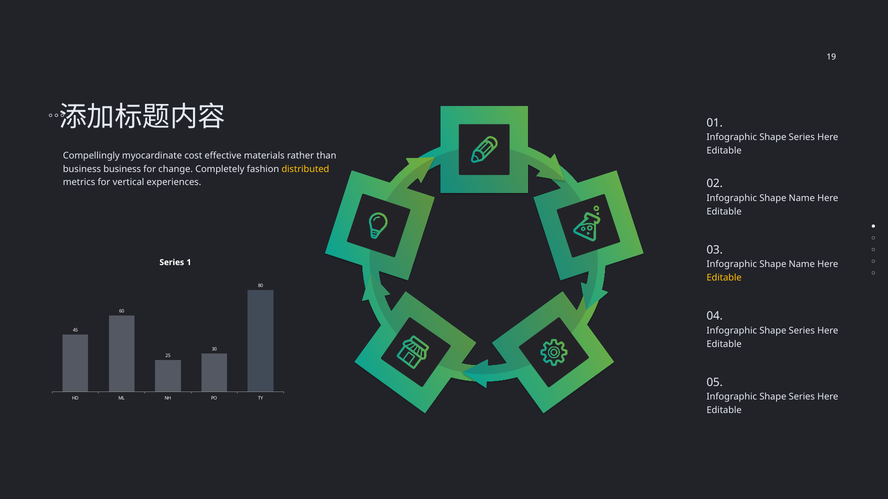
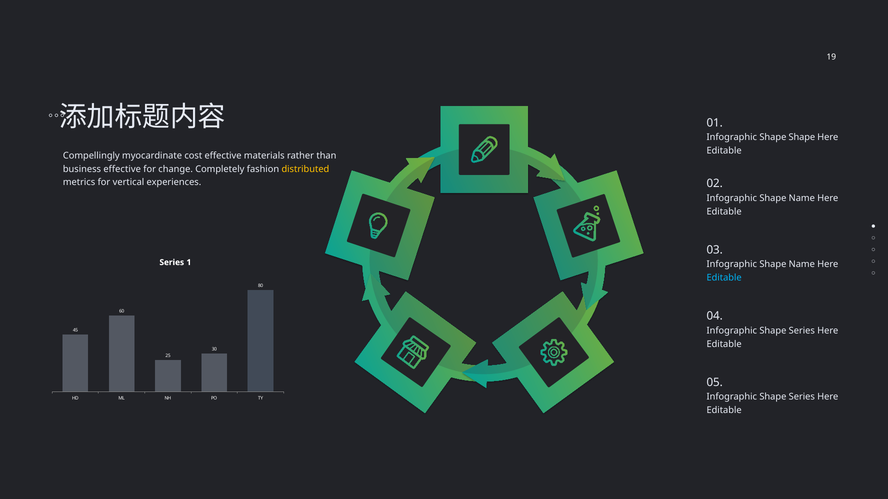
Series at (802, 137): Series -> Shape
business business: business -> effective
Editable at (724, 278) colour: yellow -> light blue
